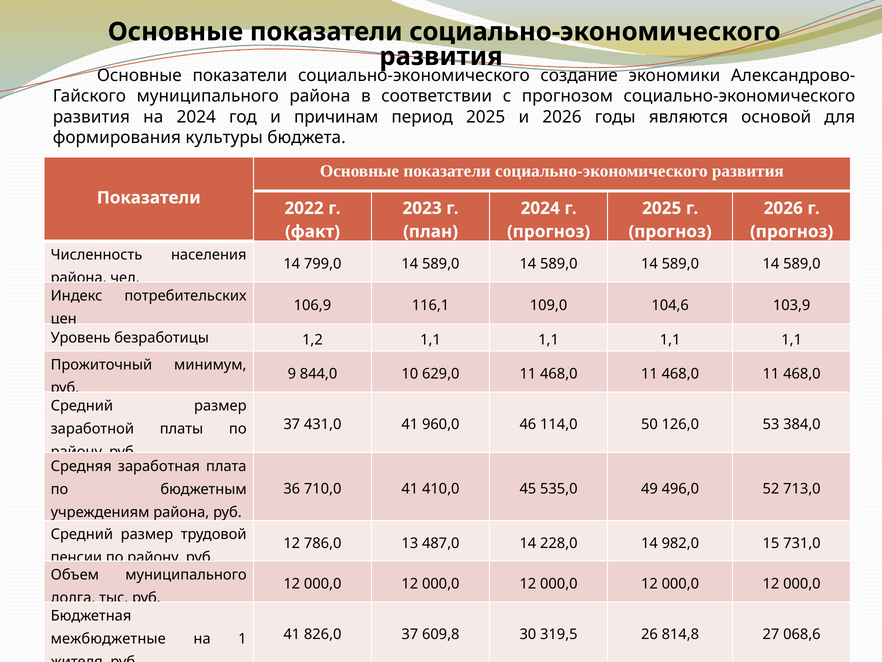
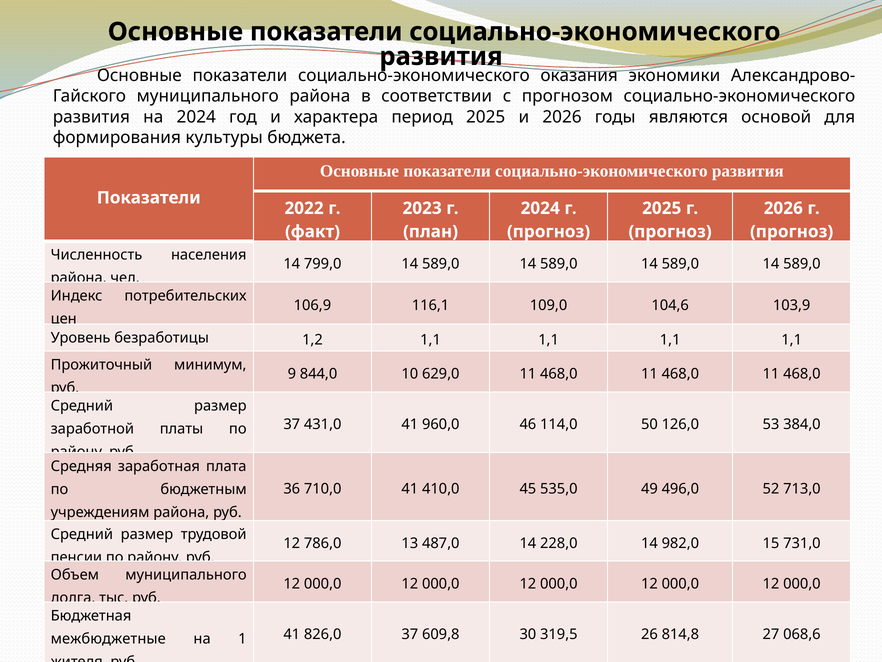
создание: создание -> оказания
причинам: причинам -> характера
